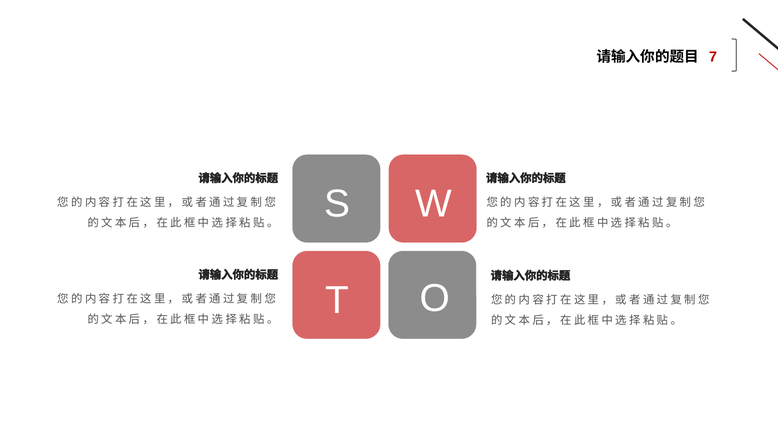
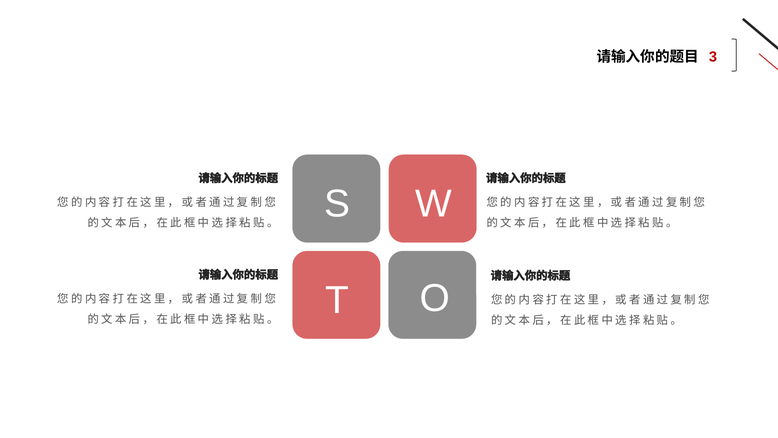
7: 7 -> 3
